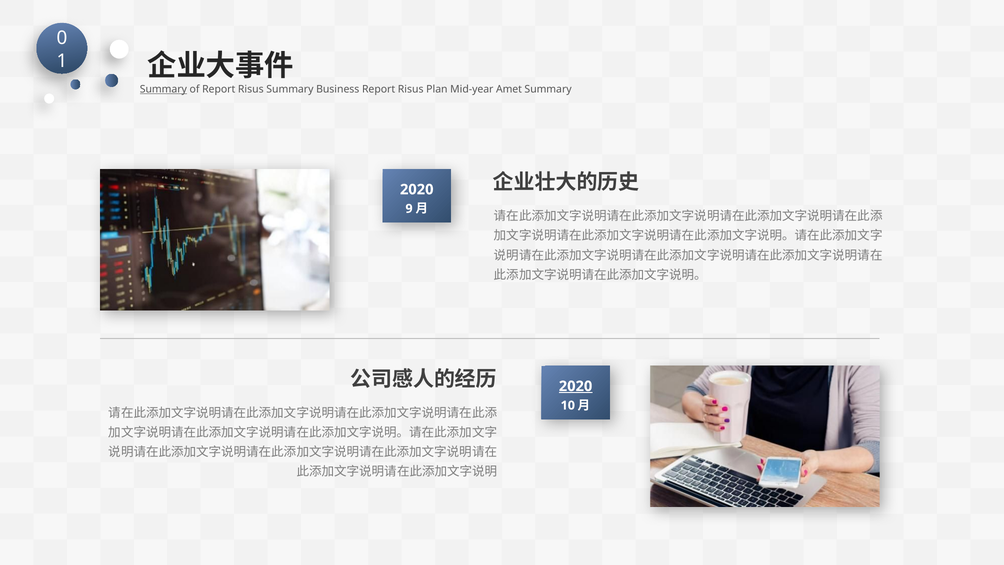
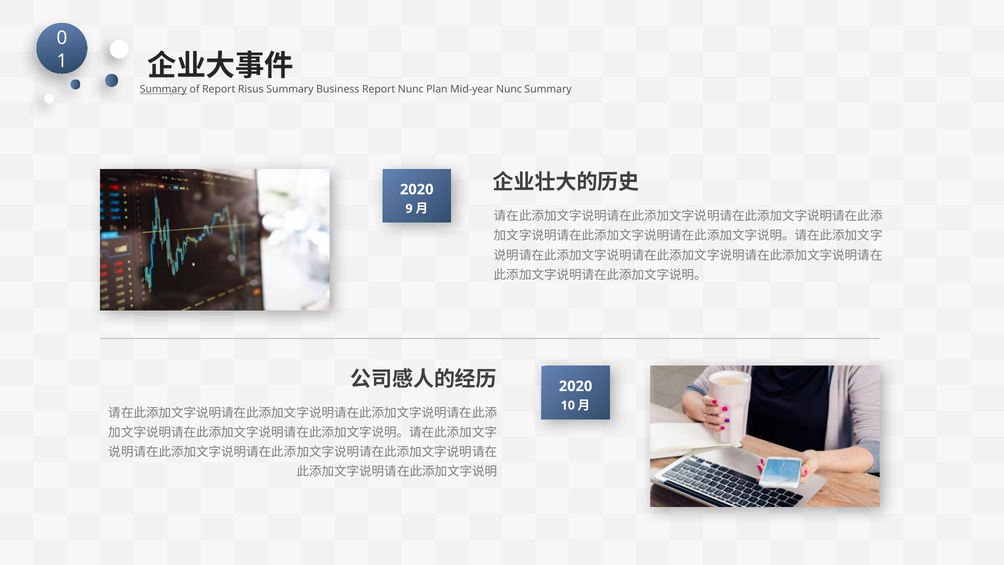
Business Report Risus: Risus -> Nunc
Mid-year Amet: Amet -> Nunc
2020 at (576, 386) underline: present -> none
